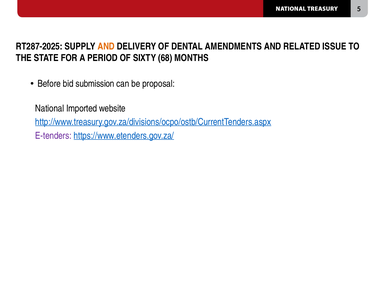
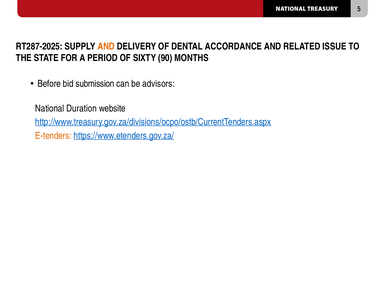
AMENDMENTS: AMENDMENTS -> ACCORDANCE
68: 68 -> 90
proposal: proposal -> advisors
Imported: Imported -> Duration
E-tenders colour: purple -> orange
